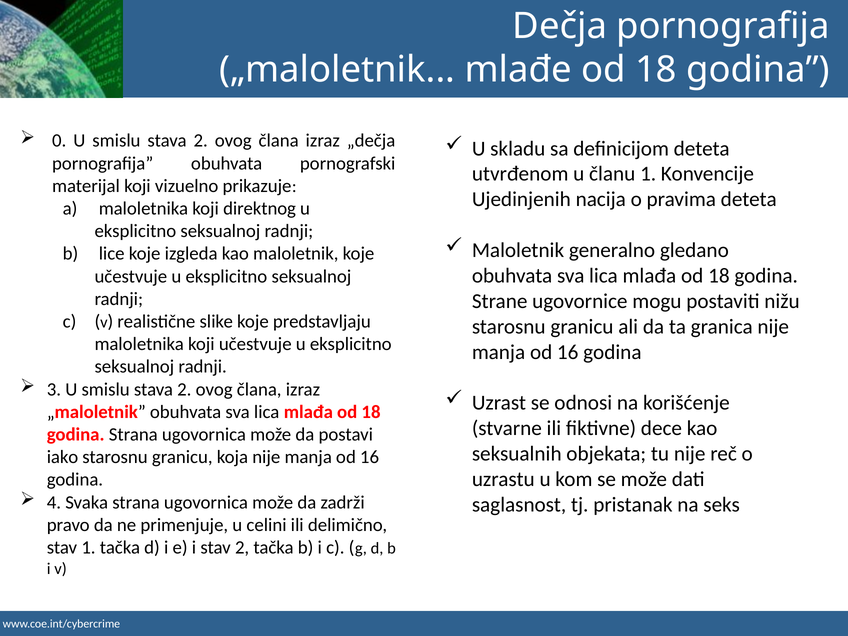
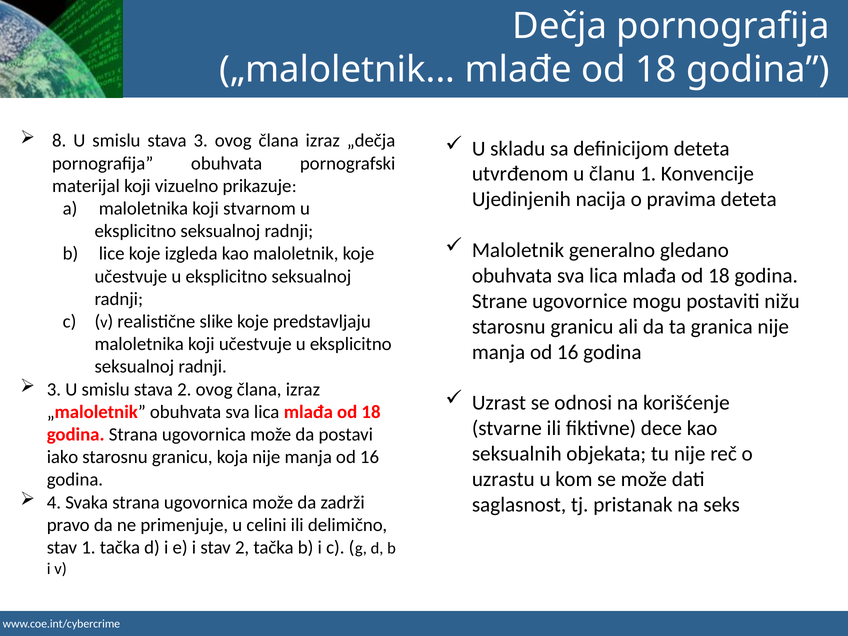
0: 0 -> 8
2 at (201, 141): 2 -> 3
direktnog: direktnog -> stvarnom
